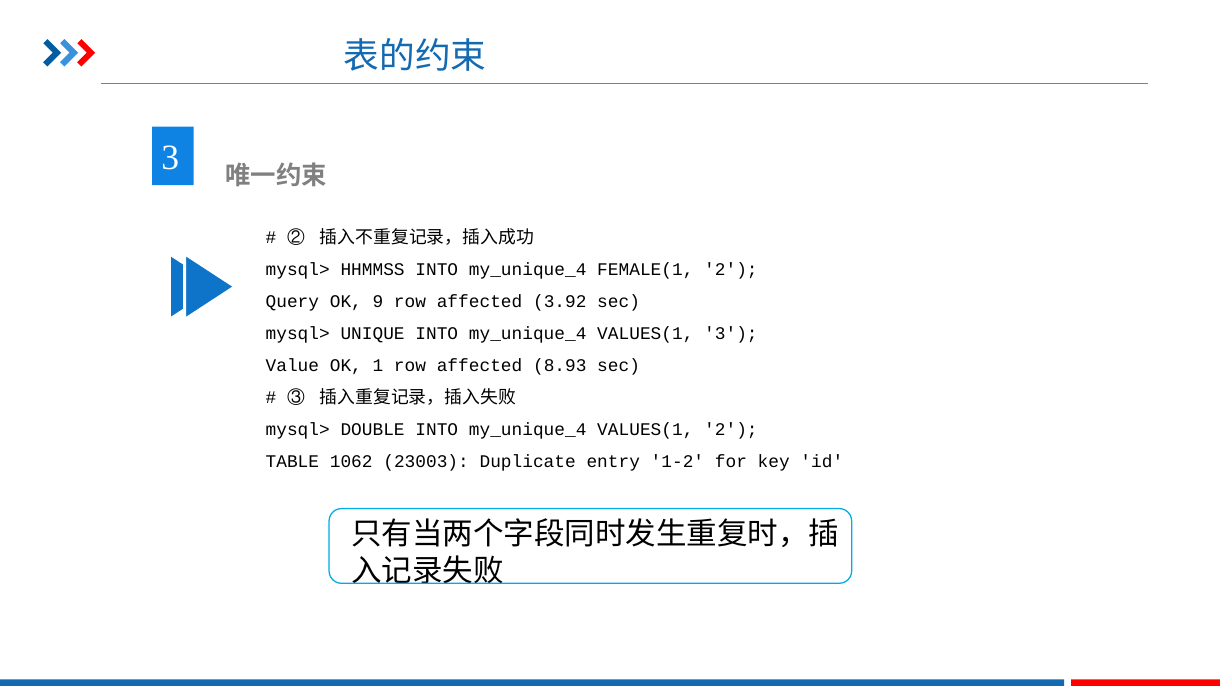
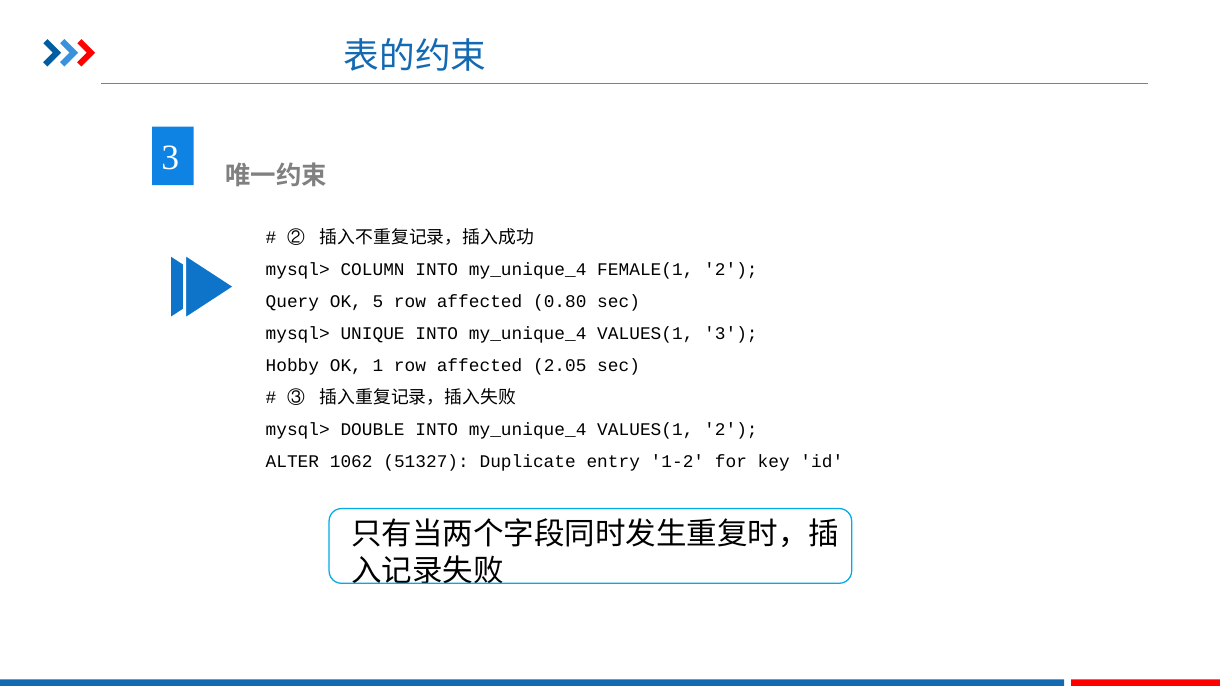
HHMMSS: HHMMSS -> COLUMN
9: 9 -> 5
3.92: 3.92 -> 0.80
Value: Value -> Hobby
8.93: 8.93 -> 2.05
TABLE: TABLE -> ALTER
23003: 23003 -> 51327
